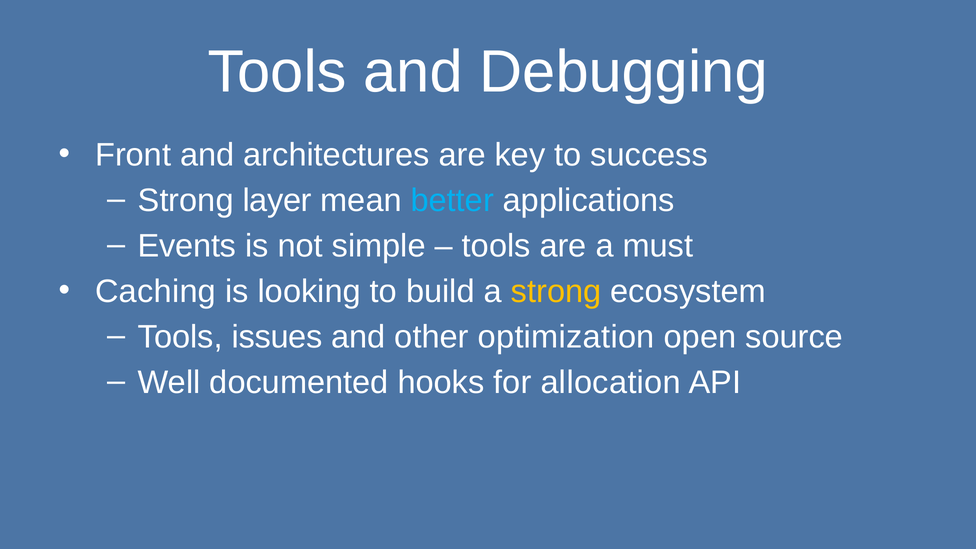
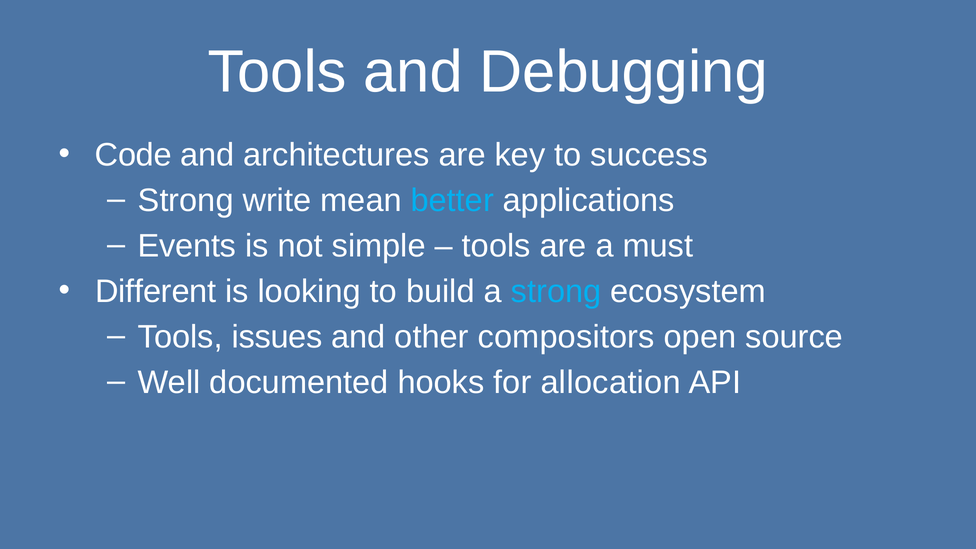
Front: Front -> Code
layer: layer -> write
Caching: Caching -> Different
strong at (556, 291) colour: yellow -> light blue
optimization: optimization -> compositors
